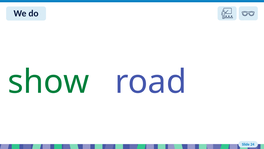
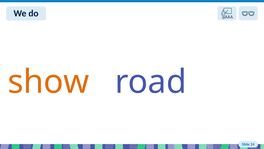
show colour: green -> orange
